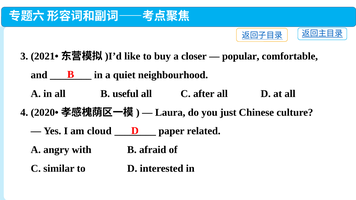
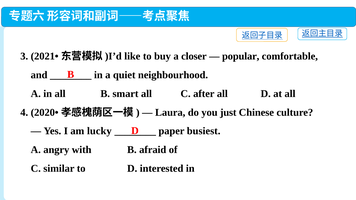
useful: useful -> smart
cloud: cloud -> lucky
related: related -> busiest
